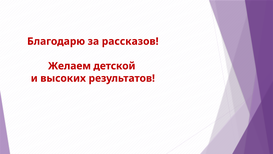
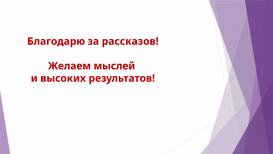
детской: детской -> мыслей
